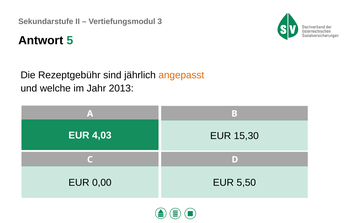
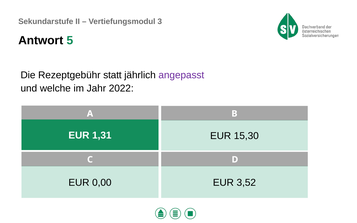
sind: sind -> statt
angepasst colour: orange -> purple
2013: 2013 -> 2022
4,03: 4,03 -> 1,31
5,50: 5,50 -> 3,52
